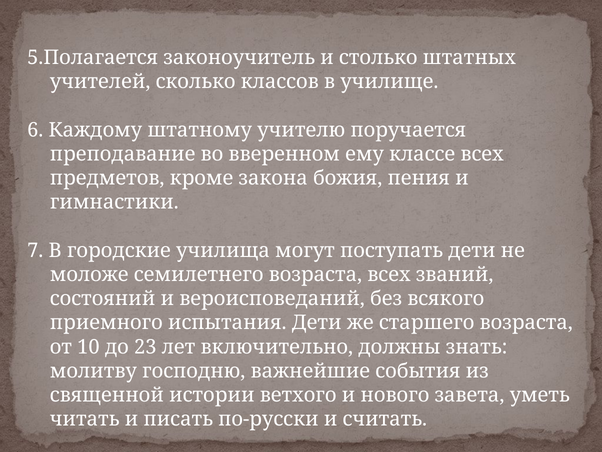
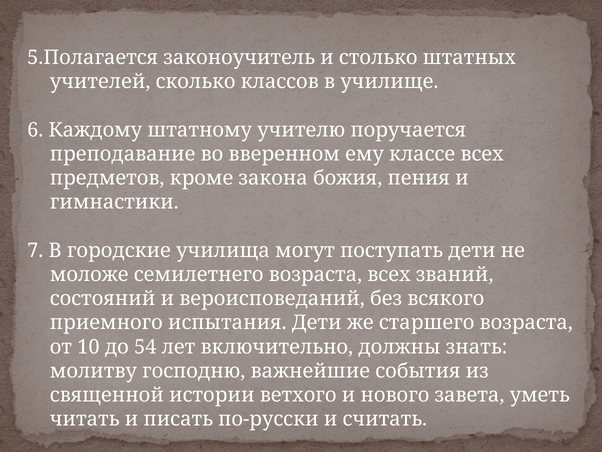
23: 23 -> 54
